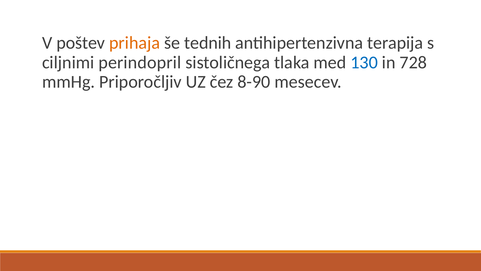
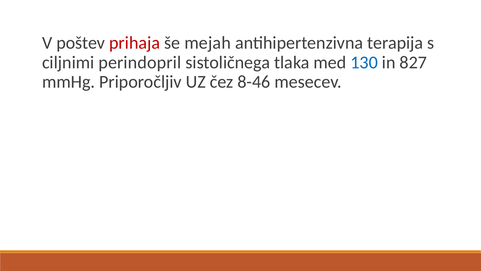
prihaja colour: orange -> red
tednih: tednih -> mejah
728: 728 -> 827
8-90: 8-90 -> 8-46
